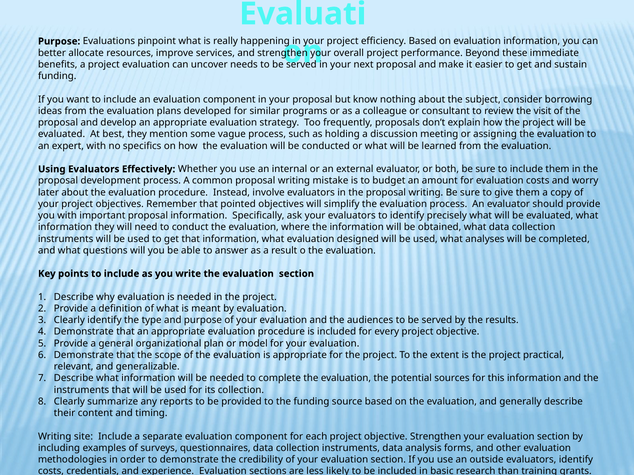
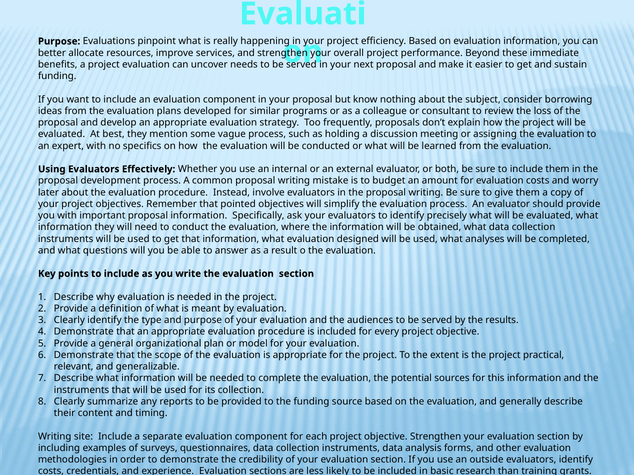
visit: visit -> loss
